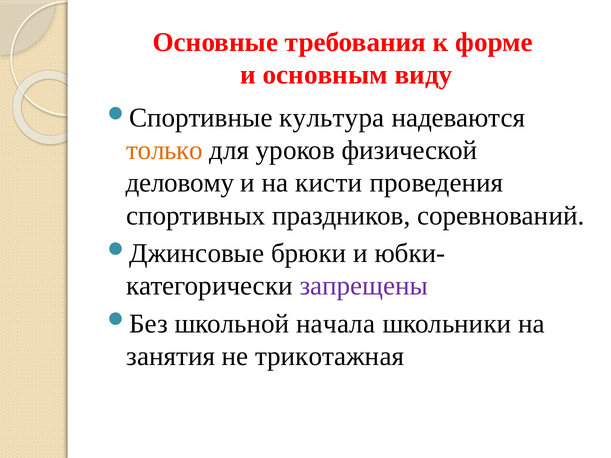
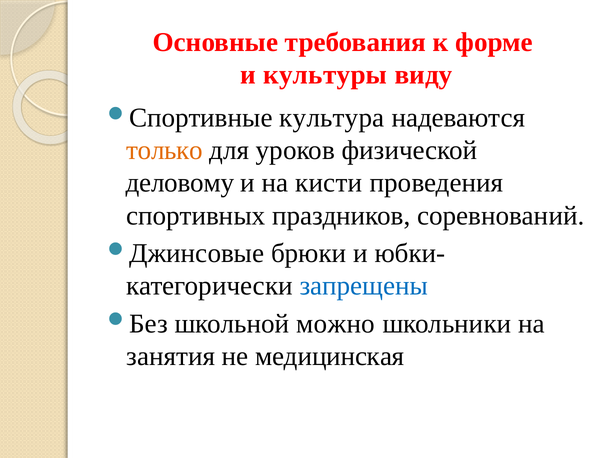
основным: основным -> культуры
запрещены colour: purple -> blue
начала: начала -> можно
трикотажная: трикотажная -> медицинская
